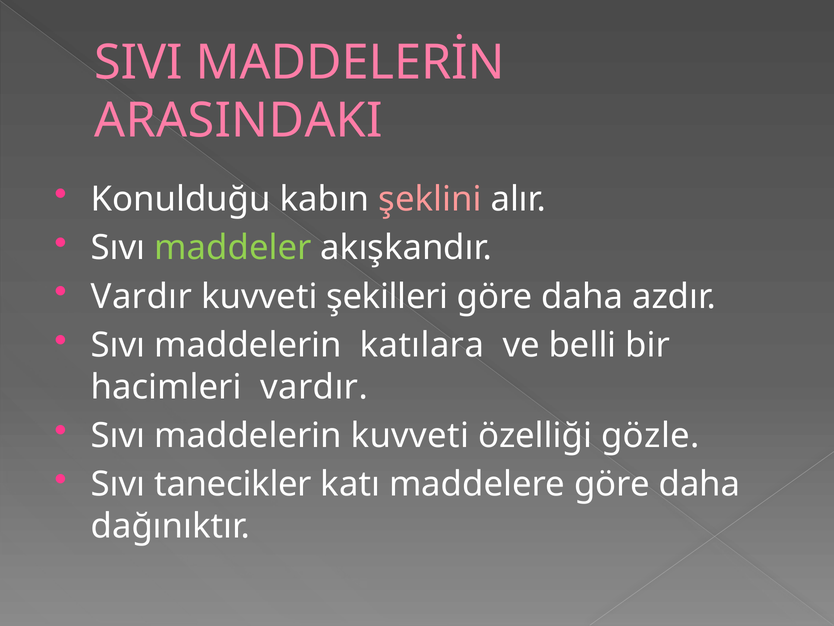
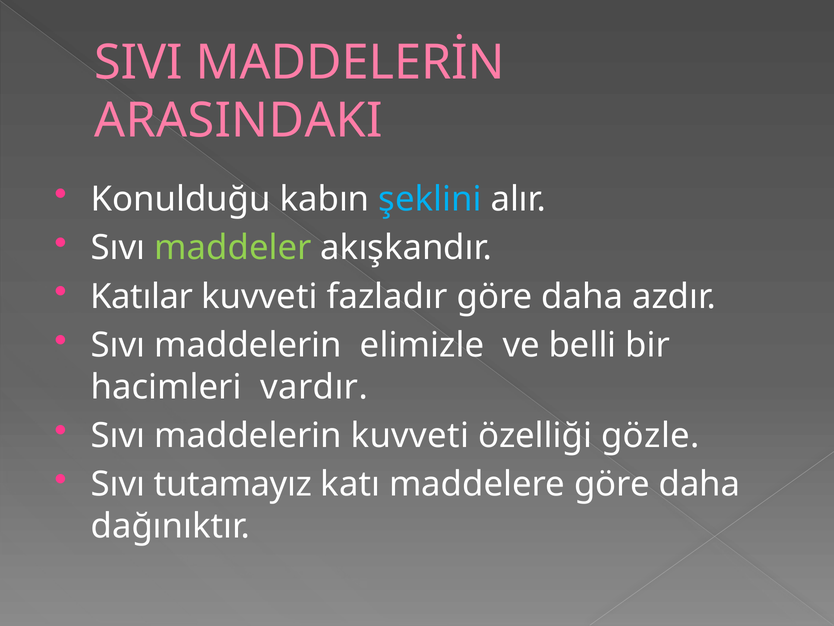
şeklini colour: pink -> light blue
Vardır at (141, 296): Vardır -> Katılar
şekilleri: şekilleri -> fazladır
katılara: katılara -> elimizle
tanecikler: tanecikler -> tutamayız
